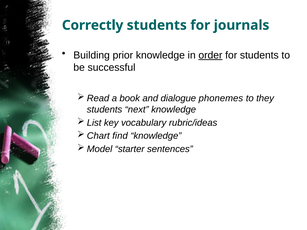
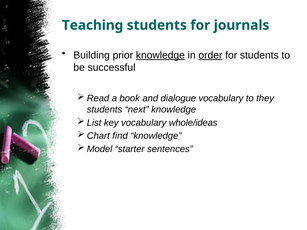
Correctly: Correctly -> Teaching
knowledge at (160, 55) underline: none -> present
dialogue phonemes: phonemes -> vocabulary
rubric/ideas: rubric/ideas -> whole/ideas
